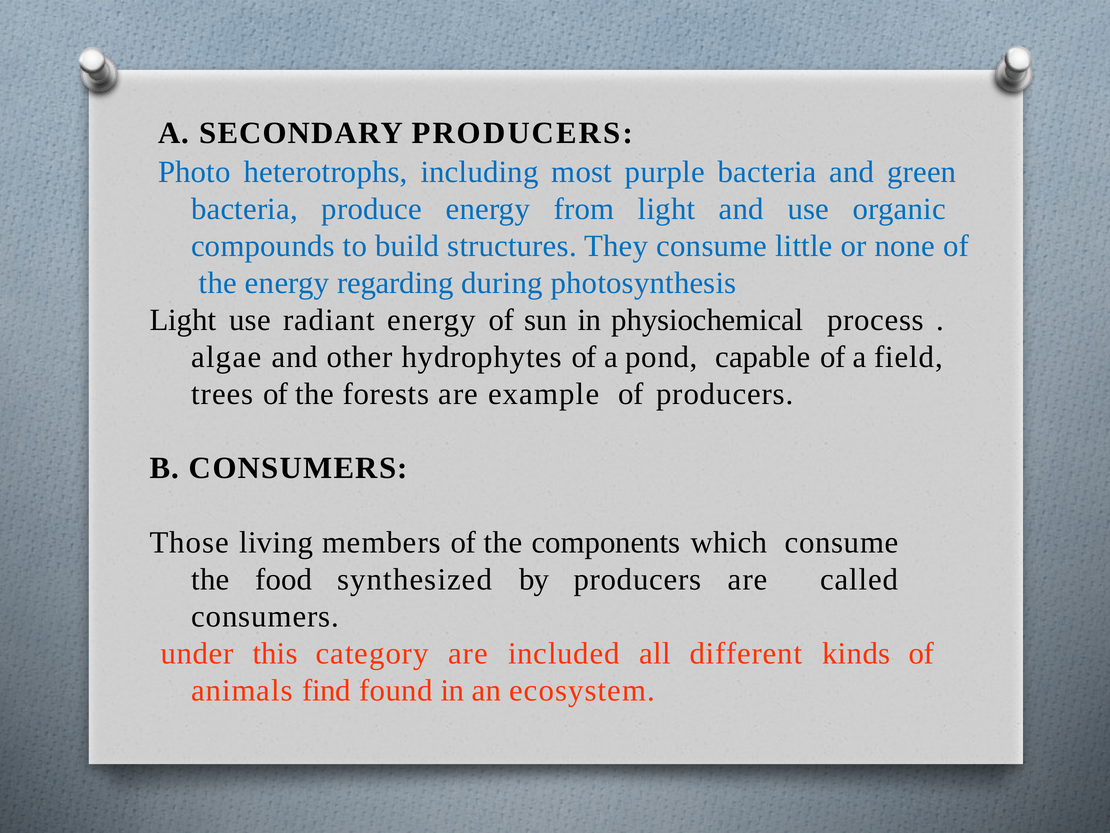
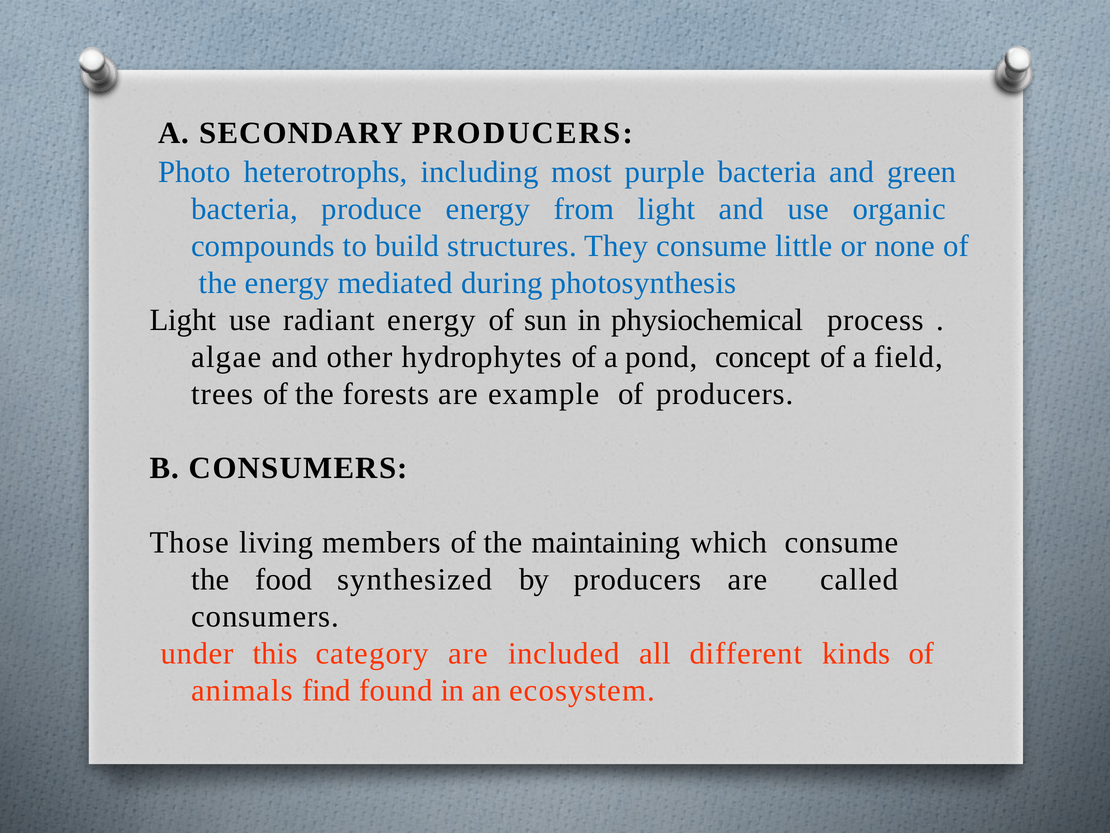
regarding: regarding -> mediated
capable: capable -> concept
components: components -> maintaining
